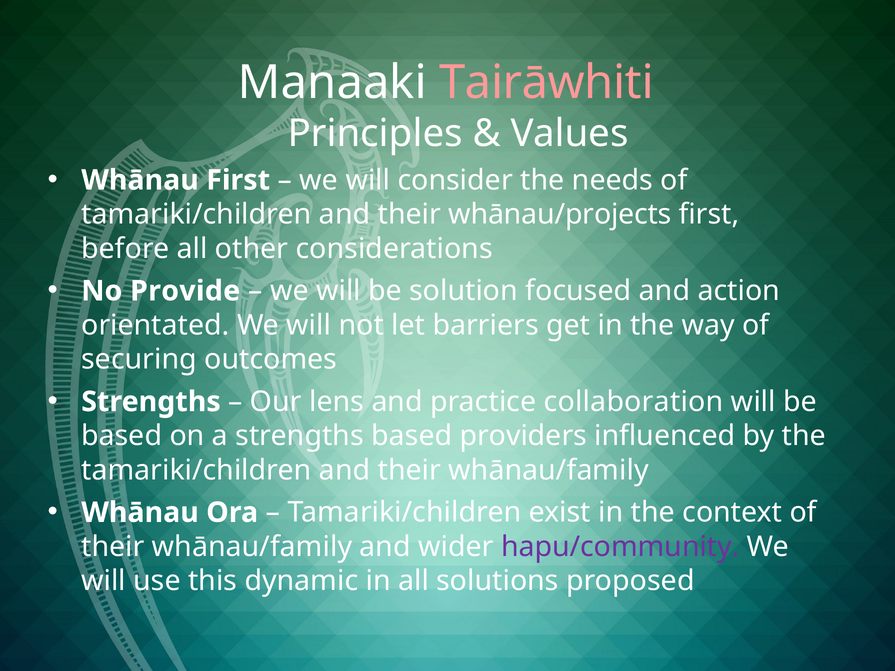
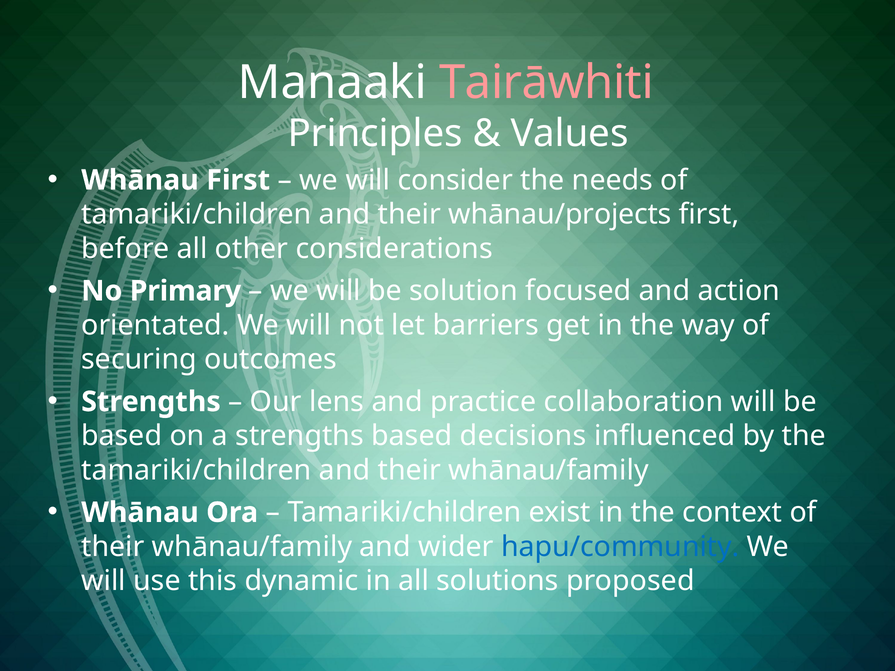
Provide: Provide -> Primary
providers: providers -> decisions
hapu/community colour: purple -> blue
